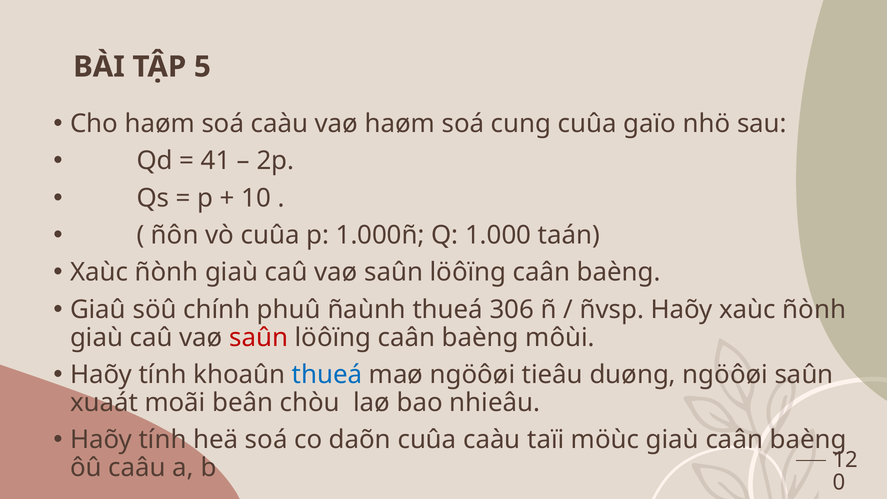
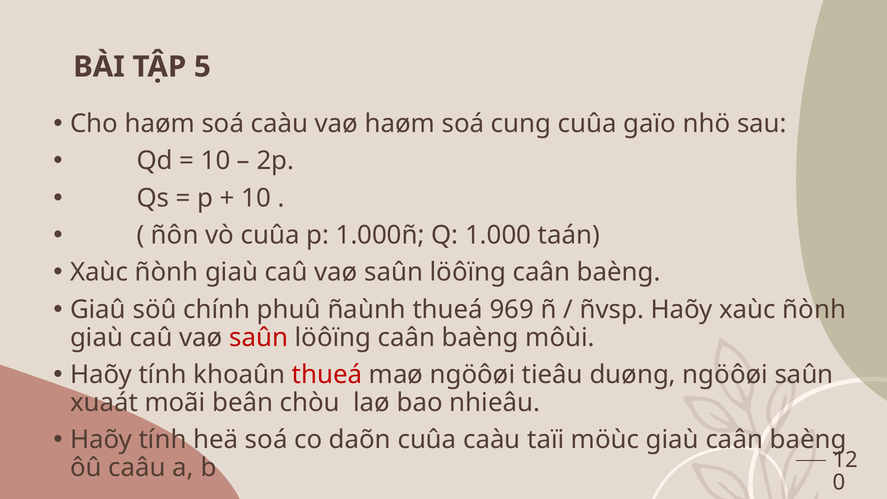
41 at (216, 161): 41 -> 10
306: 306 -> 969
thueá at (327, 375) colour: blue -> red
